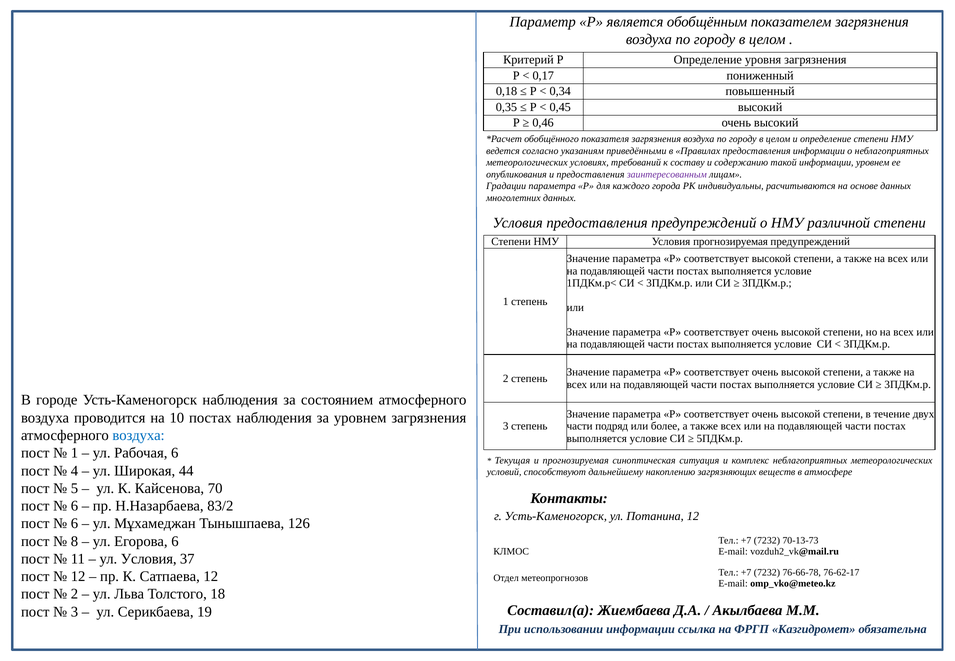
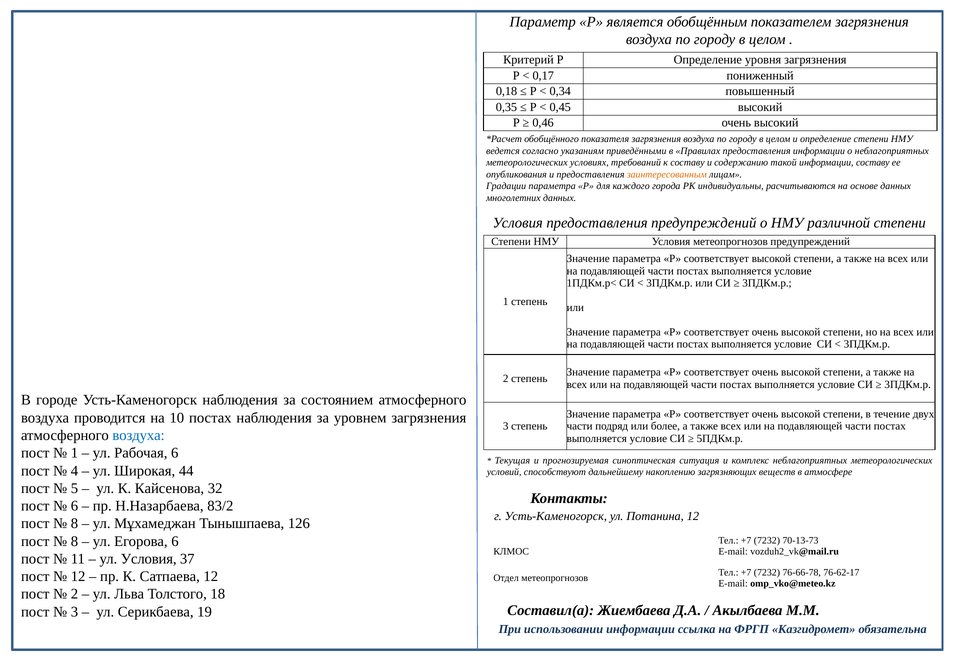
информации уровнем: уровнем -> составу
заинтересованным colour: purple -> orange
Условия прогнозируемая: прогнозируемая -> метеопрогнозов
70: 70 -> 32
6 at (74, 524): 6 -> 8
